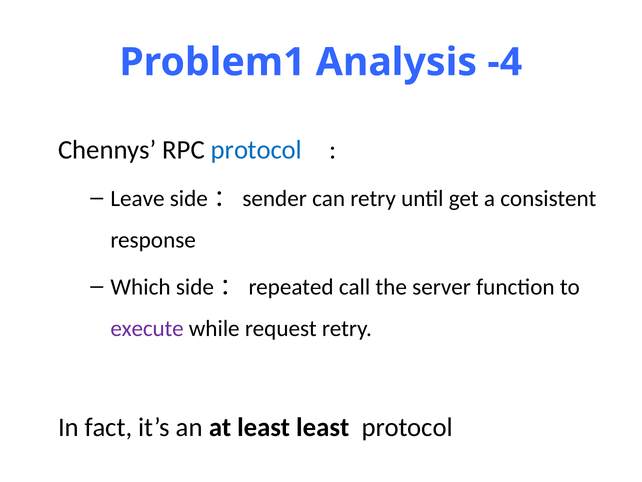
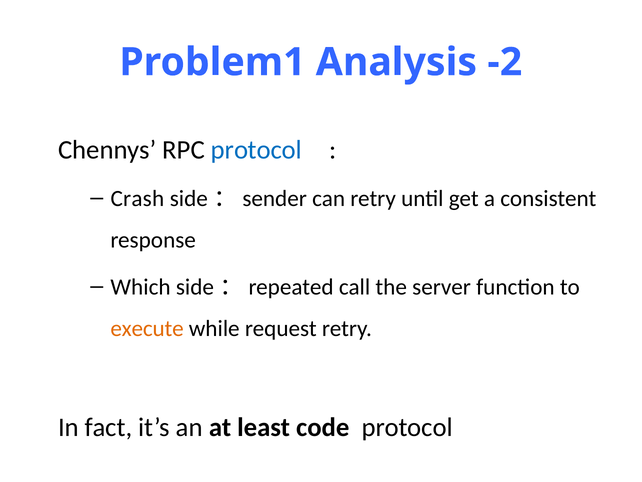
-4: -4 -> -2
Leave: Leave -> Crash
execute colour: purple -> orange
least least: least -> code
